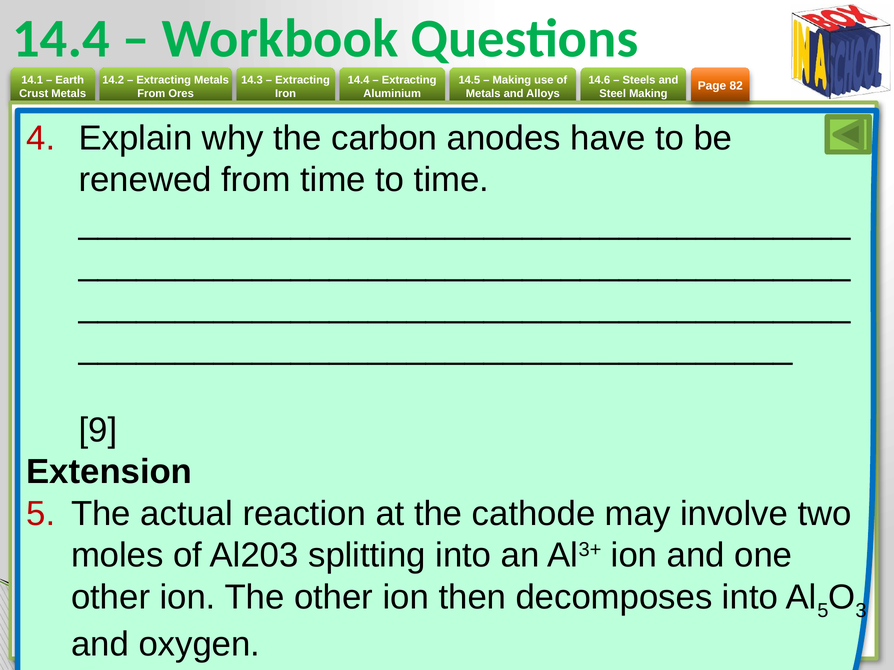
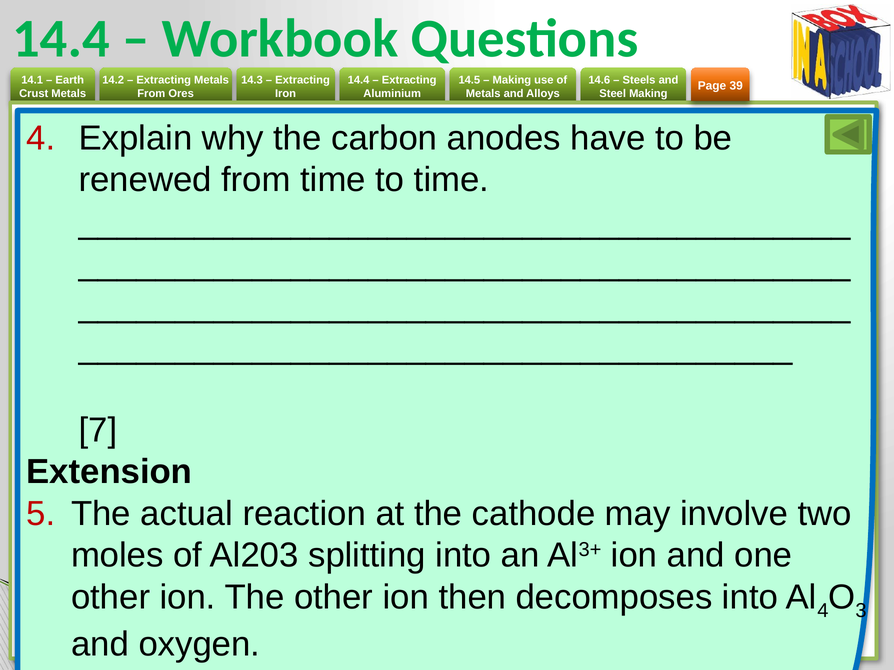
82: 82 -> 39
9: 9 -> 7
5 at (823, 611): 5 -> 4
